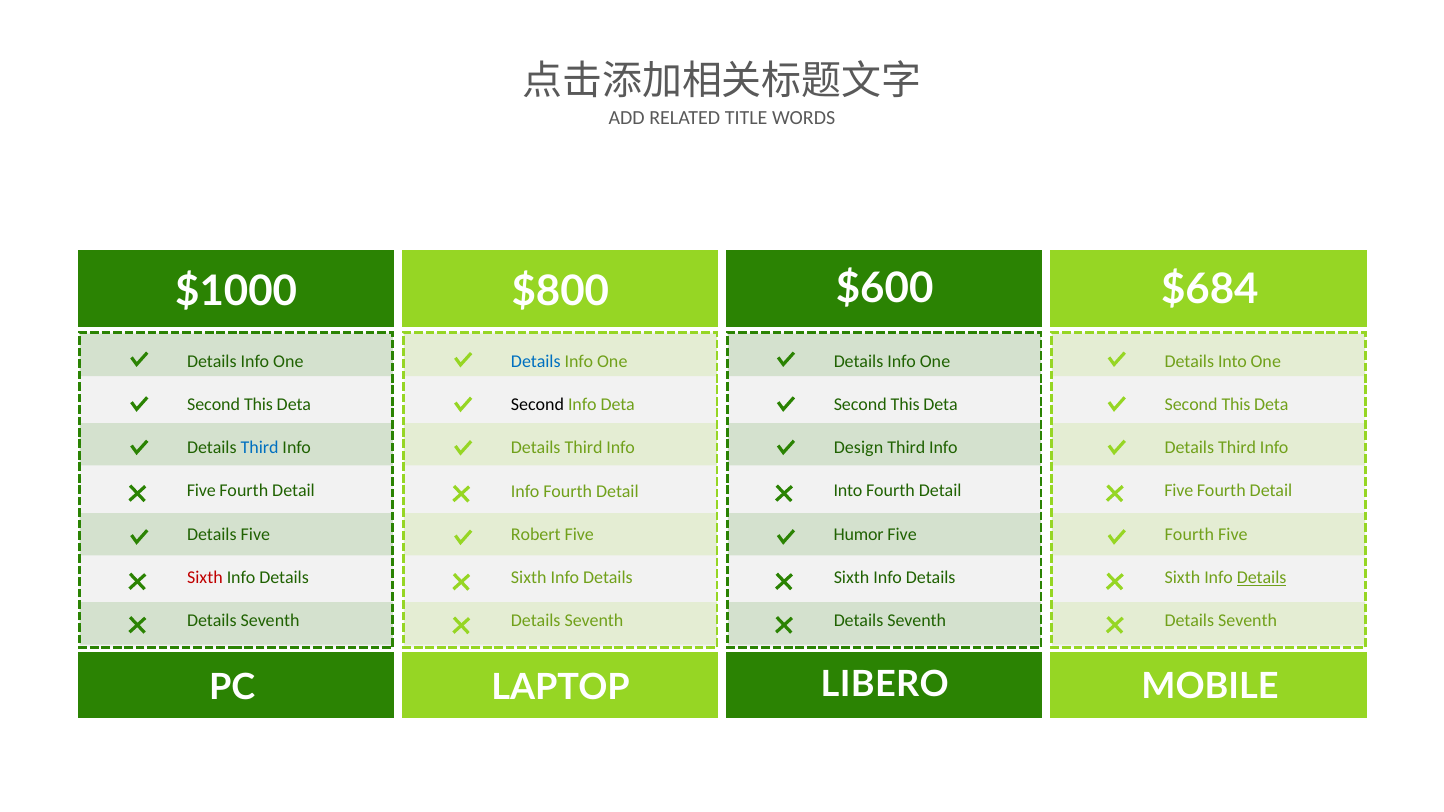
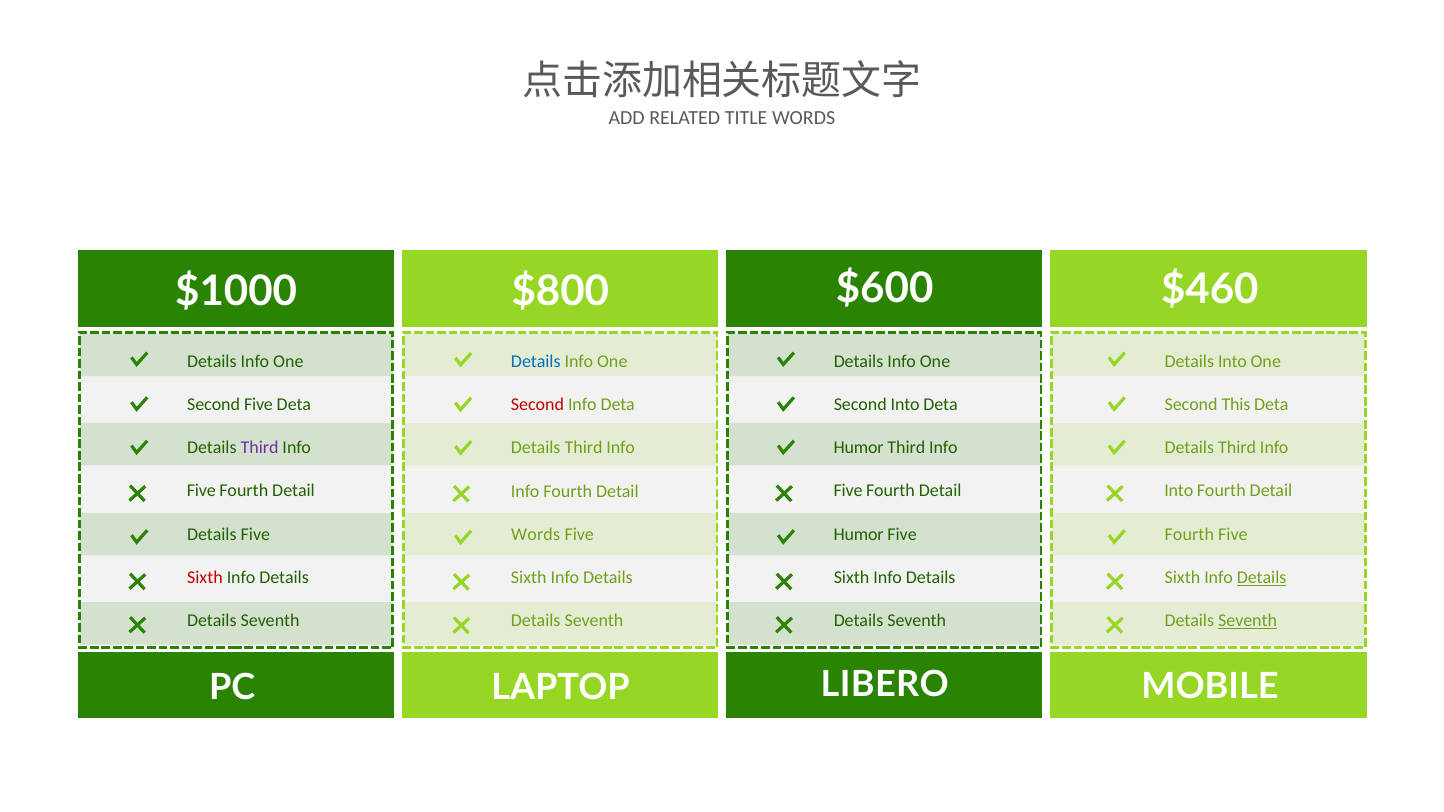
$684: $684 -> $460
This at (258, 405): This -> Five
This at (905, 405): This -> Into
Second at (537, 405) colour: black -> red
Third at (260, 448) colour: blue -> purple
Design at (858, 448): Design -> Humor
Into at (848, 491): Into -> Five
Five at (1179, 491): Five -> Into
Robert at (536, 535): Robert -> Words
Seventh at (1248, 621) underline: none -> present
